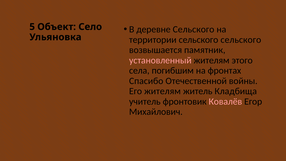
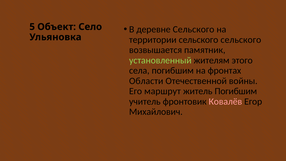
установленный colour: pink -> light green
Спасибо: Спасибо -> Области
Его жителям: жителям -> маршрут
житель Кладбища: Кладбища -> Погибшим
